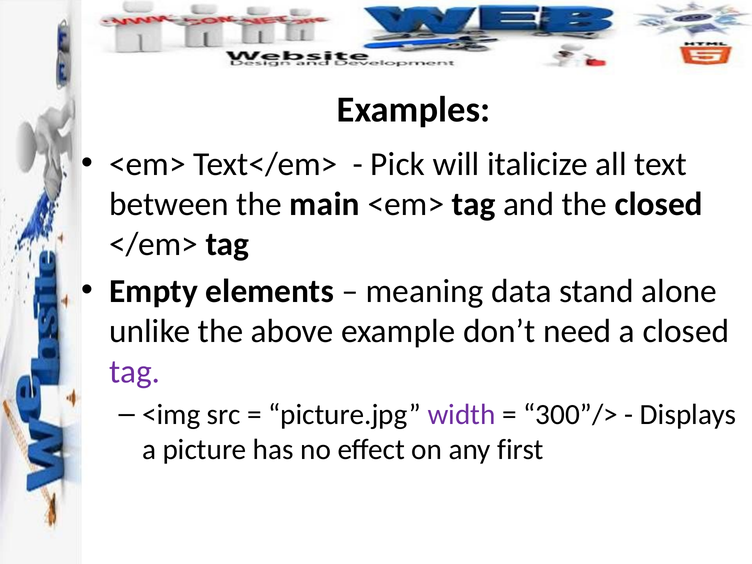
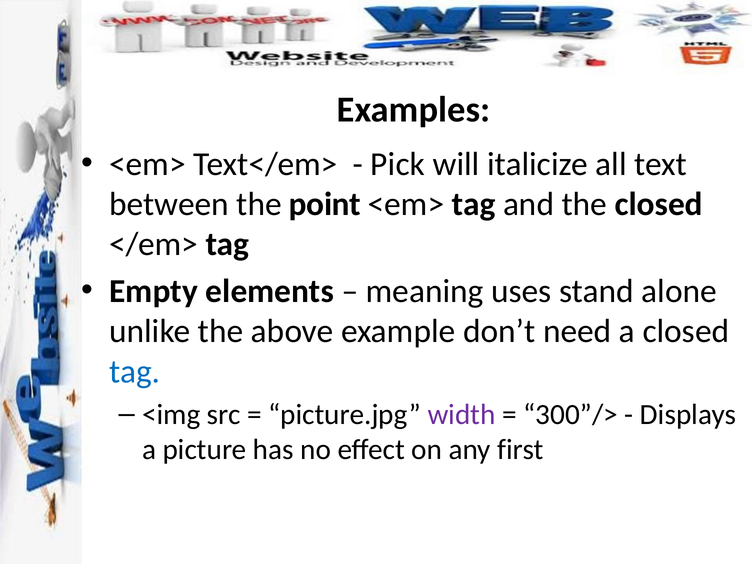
main: main -> point
data: data -> uses
tag at (135, 371) colour: purple -> blue
